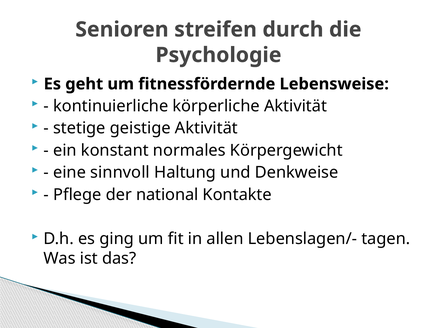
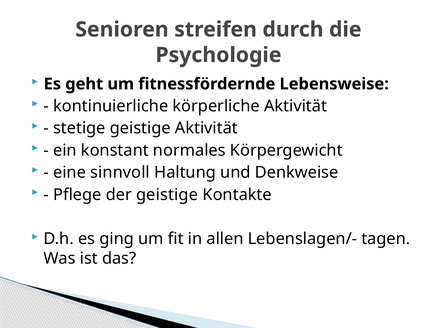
der national: national -> geistige
